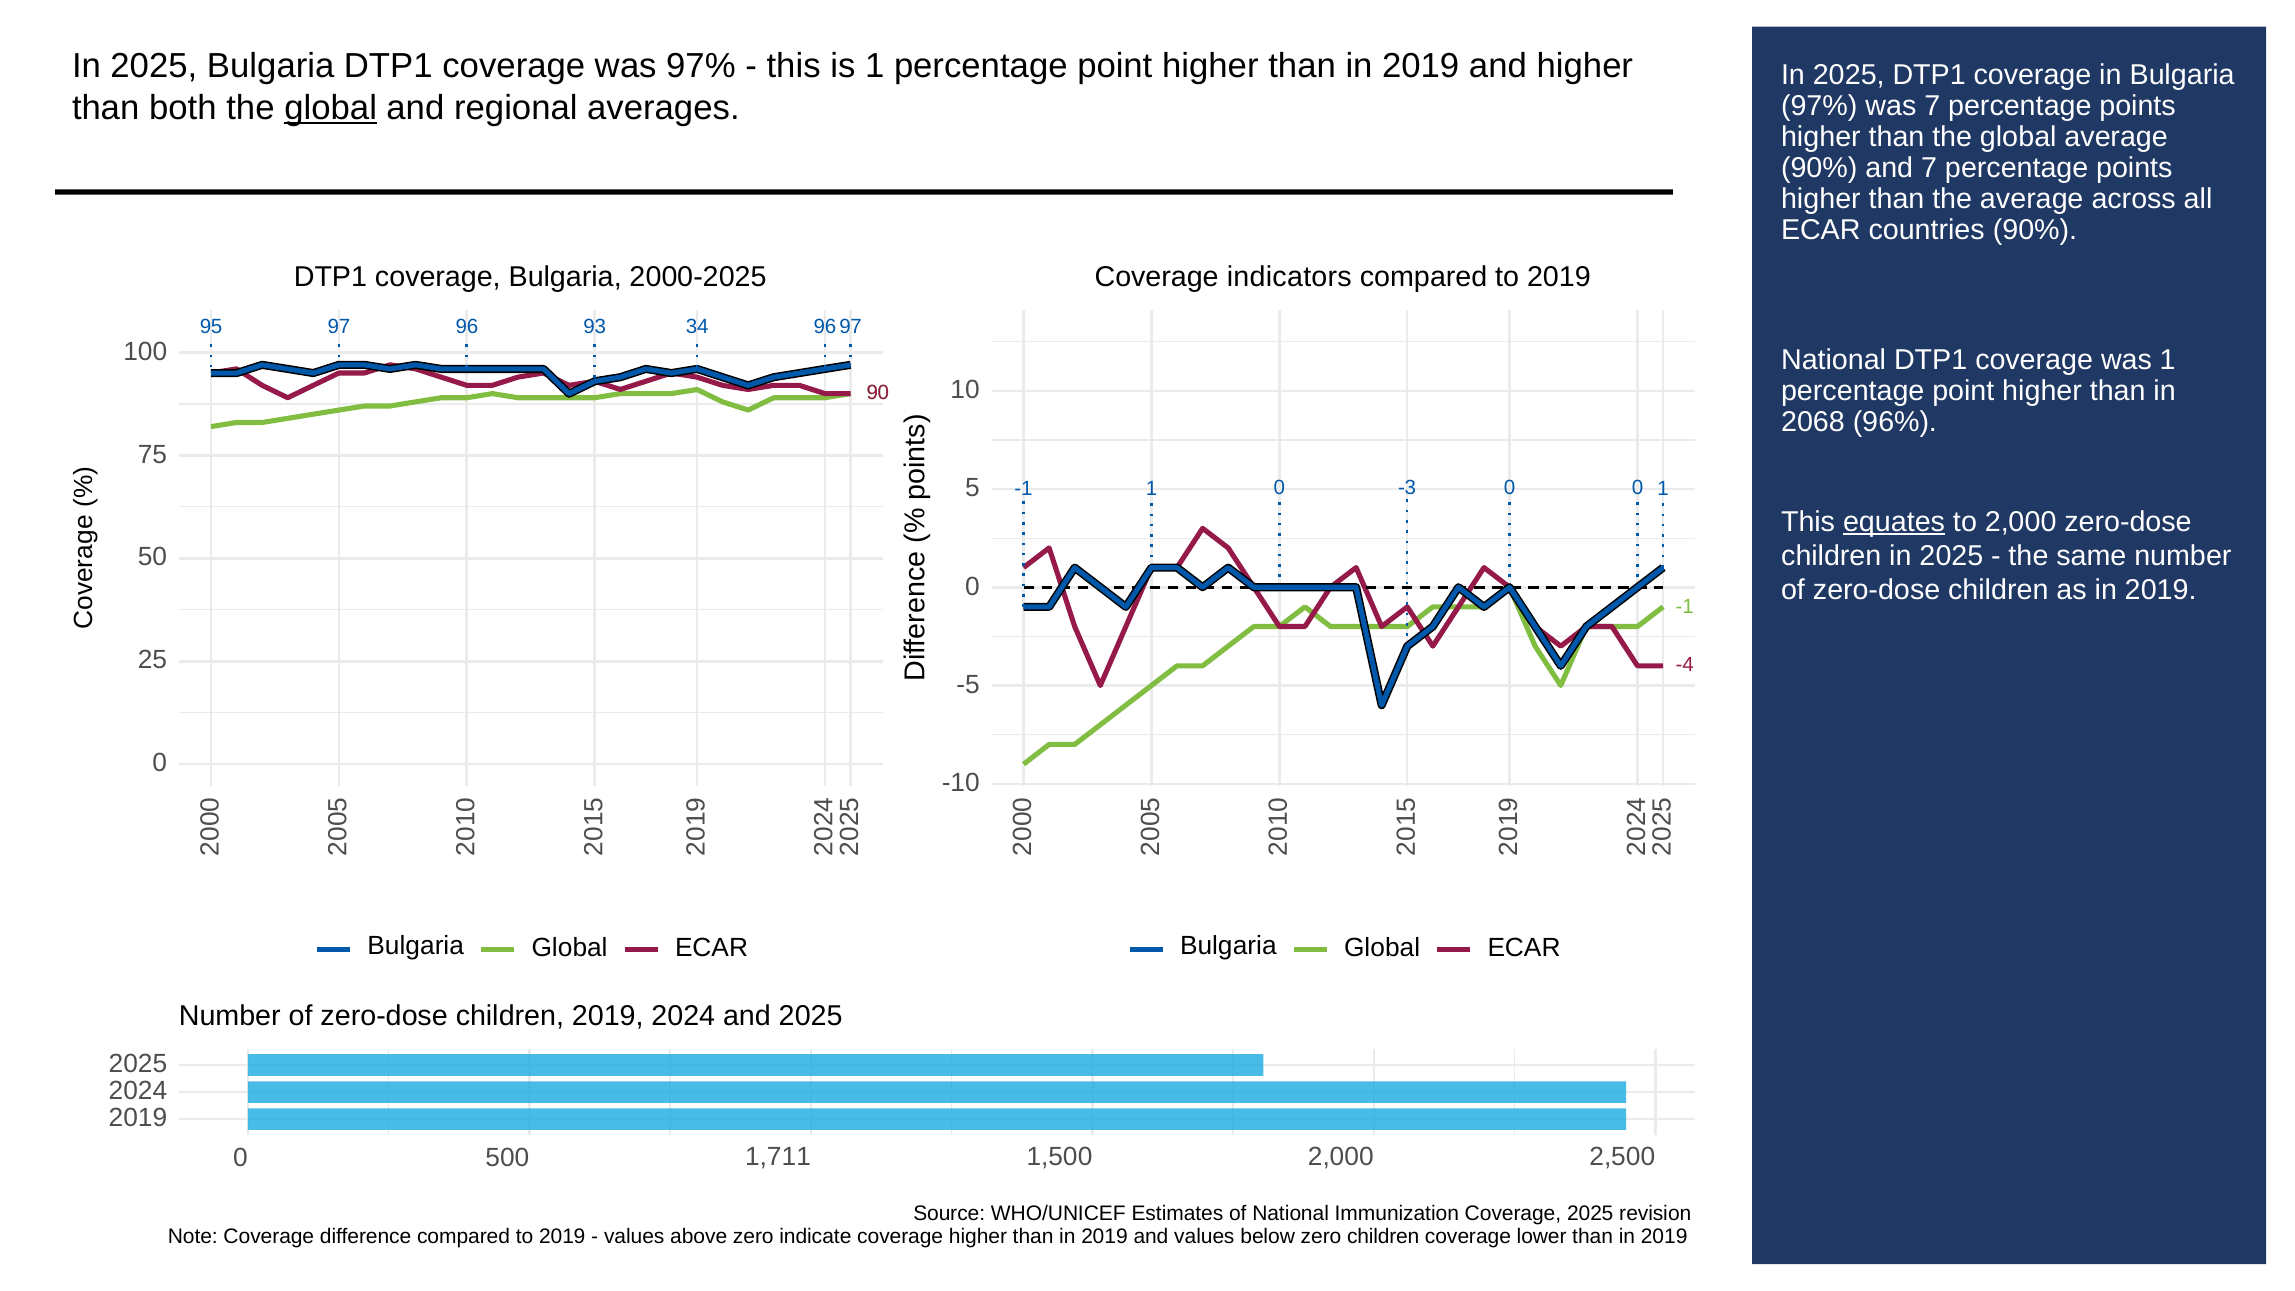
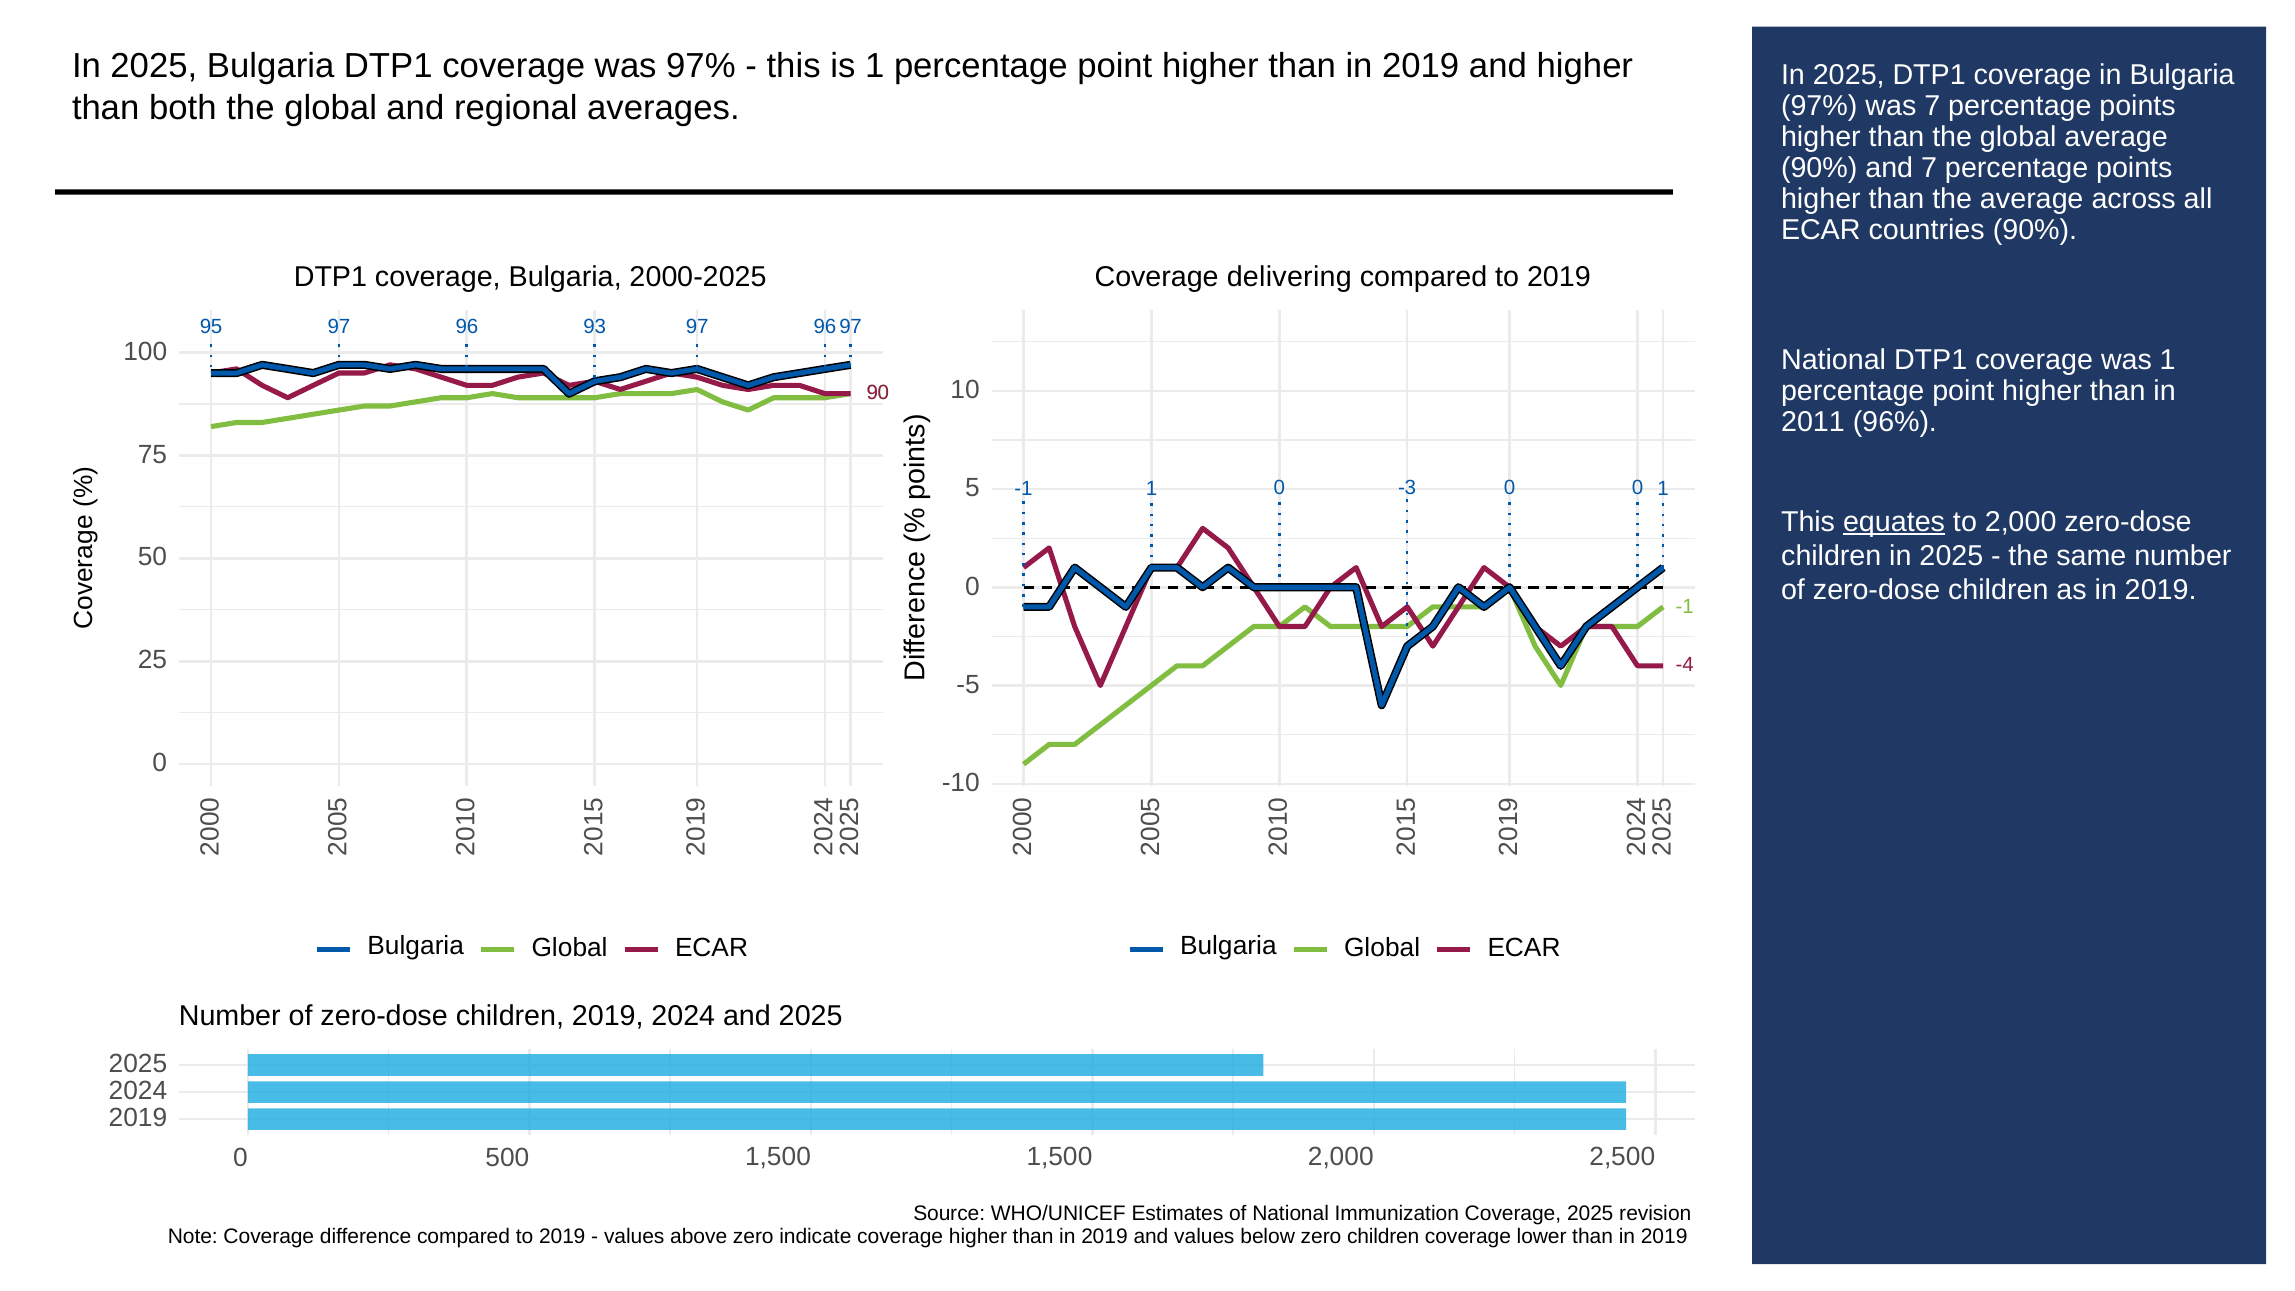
global at (331, 108) underline: present -> none
indicators: indicators -> delivering
93 34: 34 -> 97
2068: 2068 -> 2011
500 1,711: 1,711 -> 1,500
